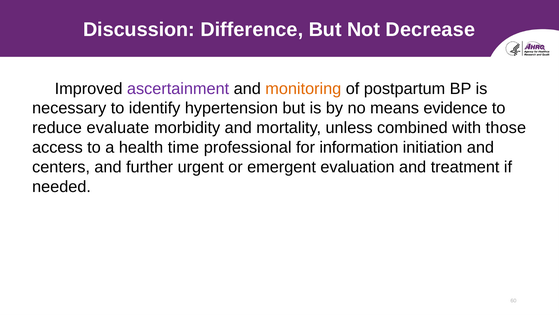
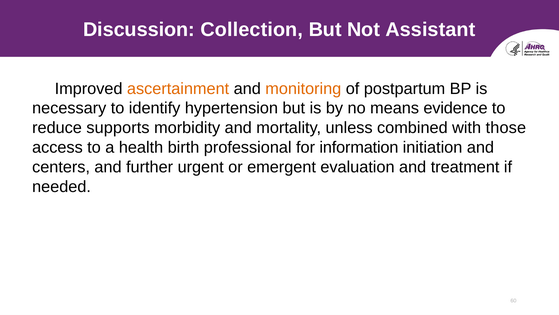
Difference: Difference -> Collection
Decrease: Decrease -> Assistant
ascertainment colour: purple -> orange
evaluate: evaluate -> supports
time: time -> birth
